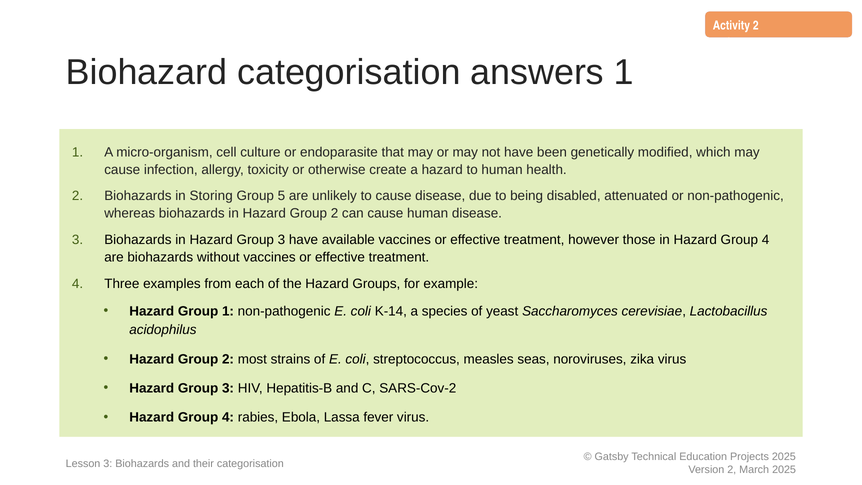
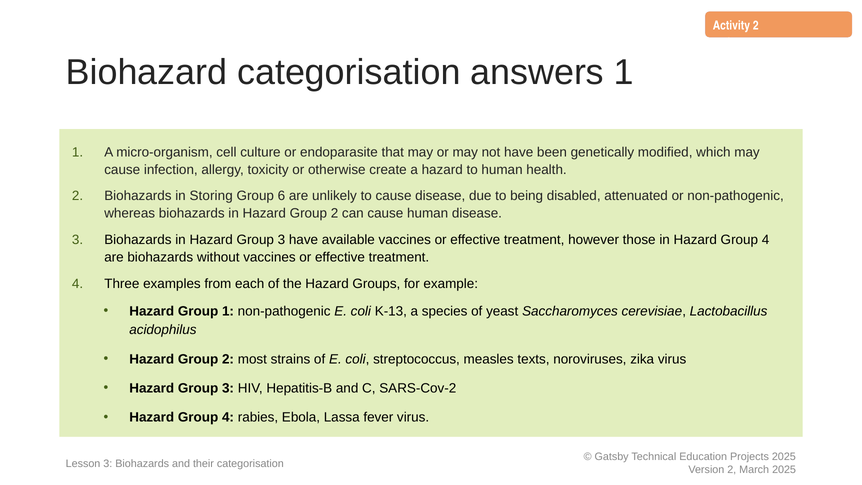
5: 5 -> 6
K-14: K-14 -> K-13
seas: seas -> texts
